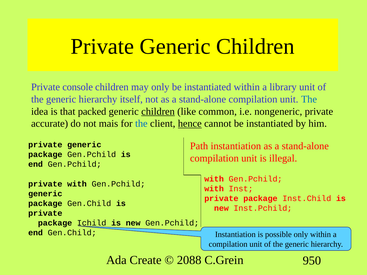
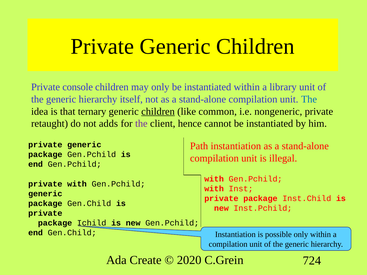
packed: packed -> ternary
accurate: accurate -> retaught
mais: mais -> adds
the at (141, 124) colour: blue -> purple
hence underline: present -> none
2088: 2088 -> 2020
950: 950 -> 724
